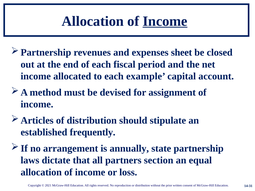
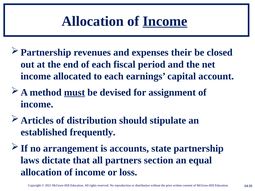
sheet: sheet -> their
example: example -> earnings
must underline: none -> present
annually: annually -> accounts
